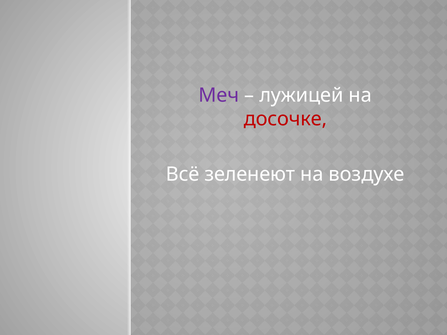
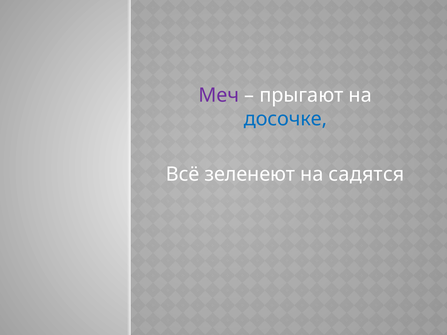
лужицей: лужицей -> прыгают
досочке colour: red -> blue
воздухе: воздухе -> садятся
